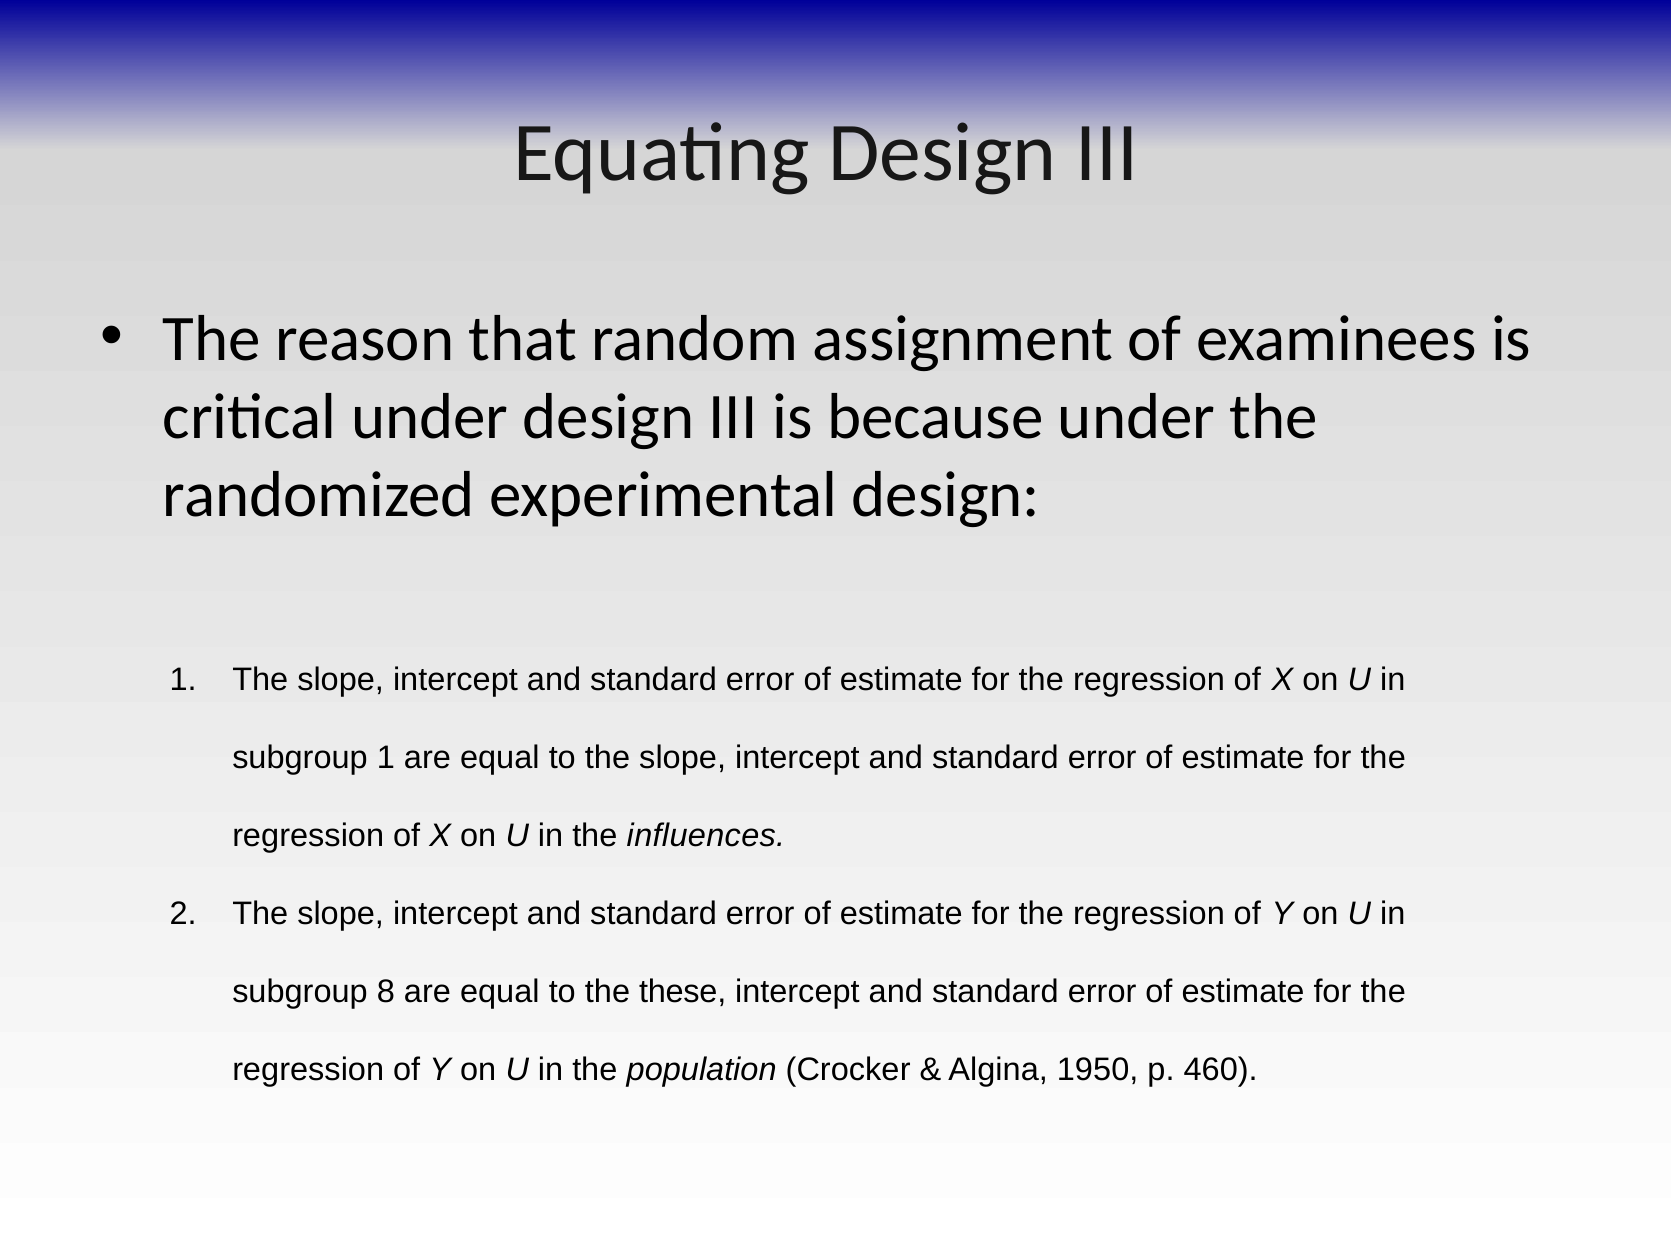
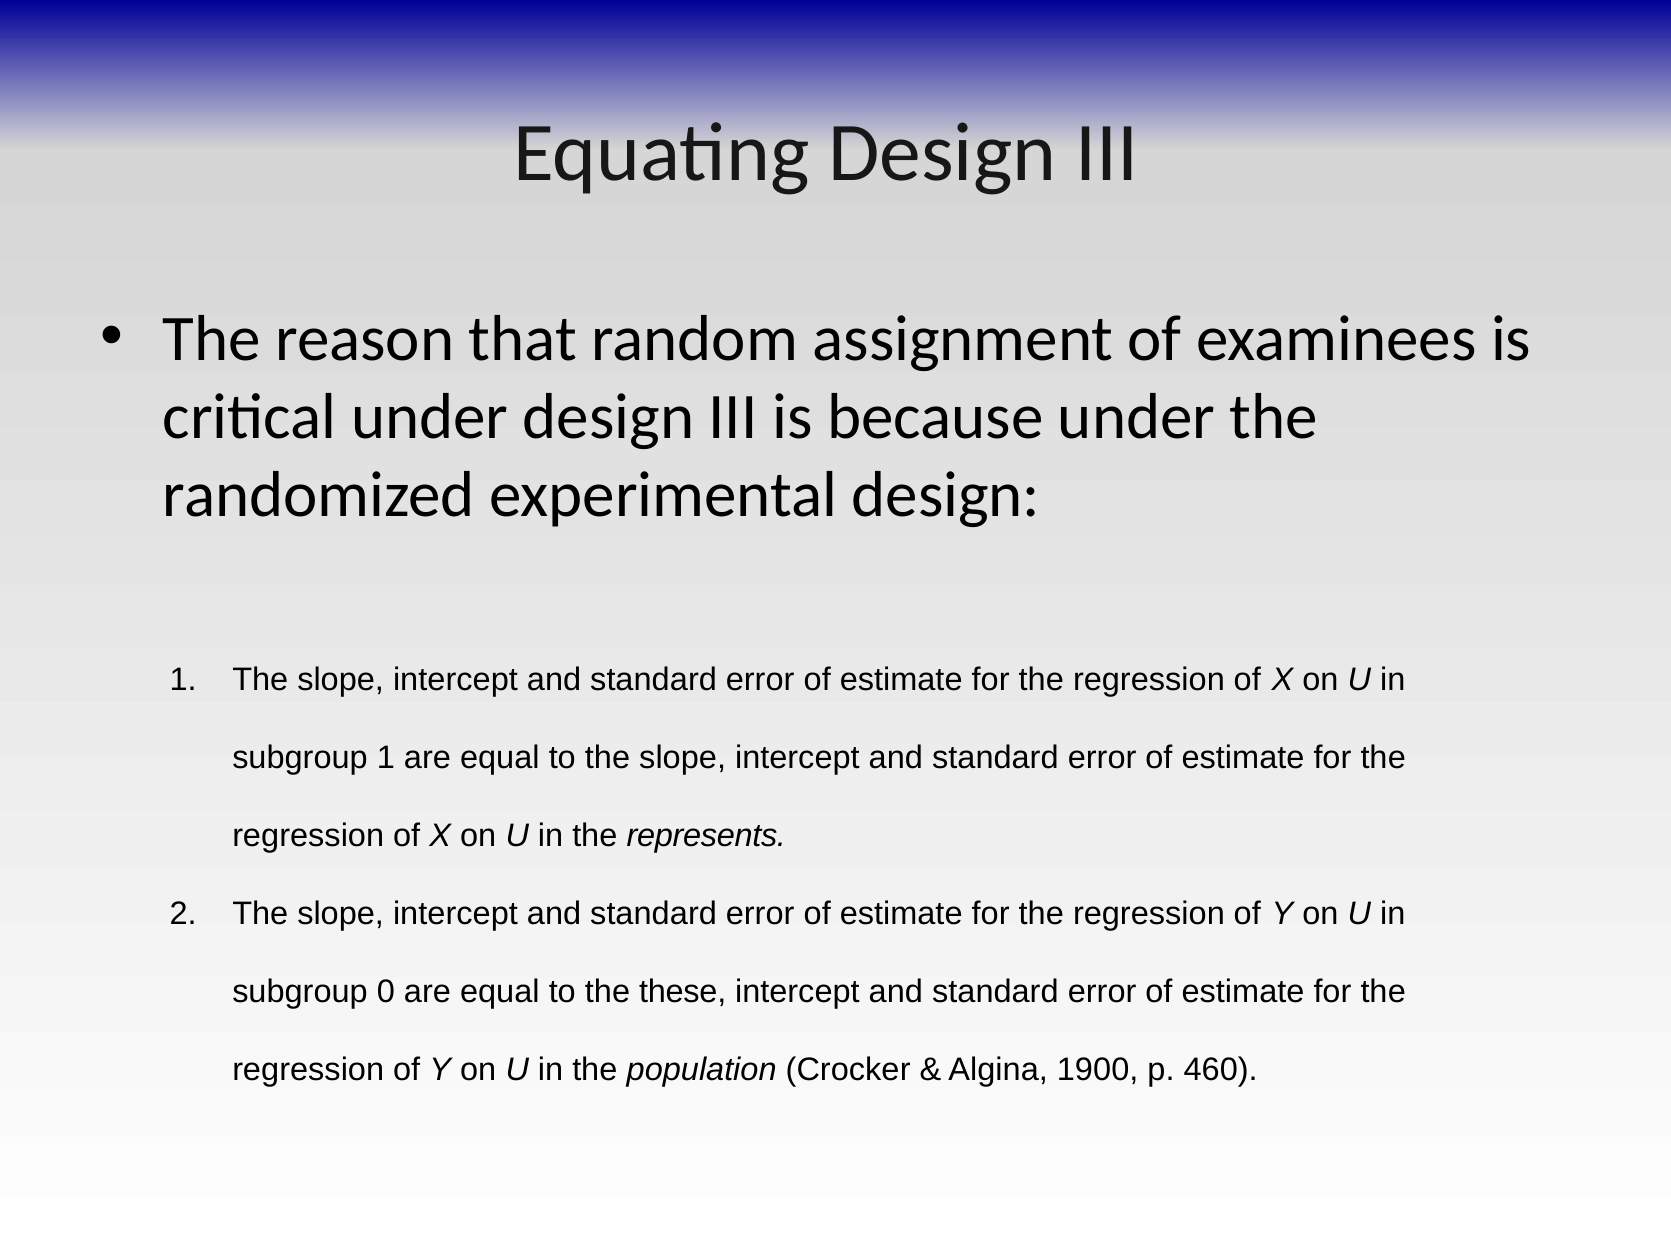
influences: influences -> represents
8: 8 -> 0
1950: 1950 -> 1900
